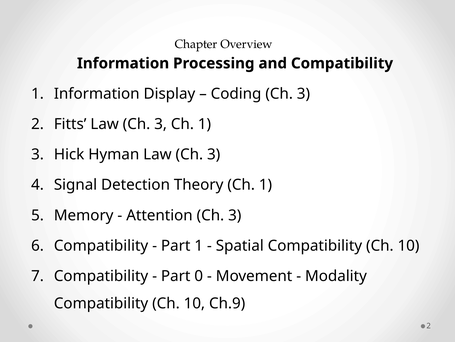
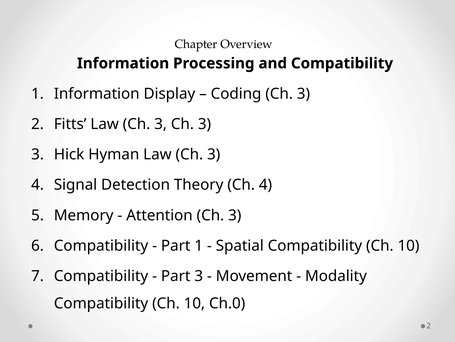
3 Ch 1: 1 -> 3
Theory Ch 1: 1 -> 4
Part 0: 0 -> 3
Ch.9: Ch.9 -> Ch.0
